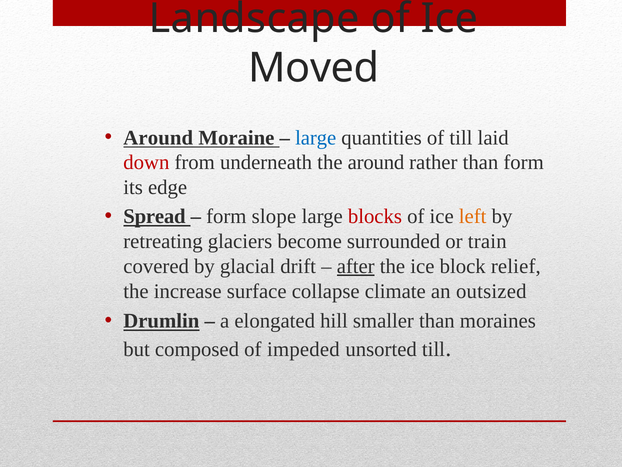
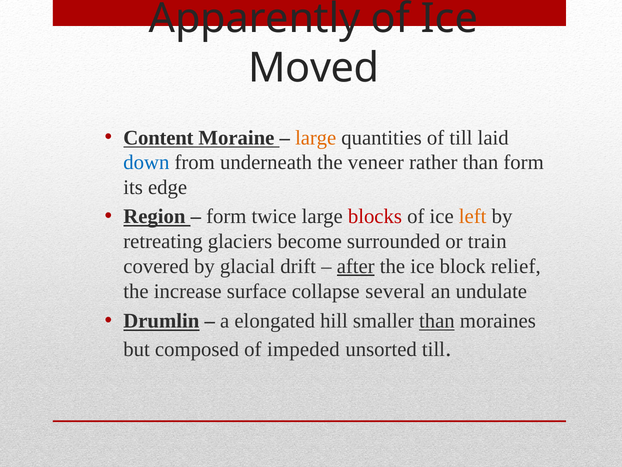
Landscape: Landscape -> Apparently
Around at (158, 138): Around -> Content
large at (316, 138) colour: blue -> orange
down colour: red -> blue
the around: around -> veneer
Spread: Spread -> Region
slope: slope -> twice
climate: climate -> several
outsized: outsized -> undulate
than at (437, 321) underline: none -> present
